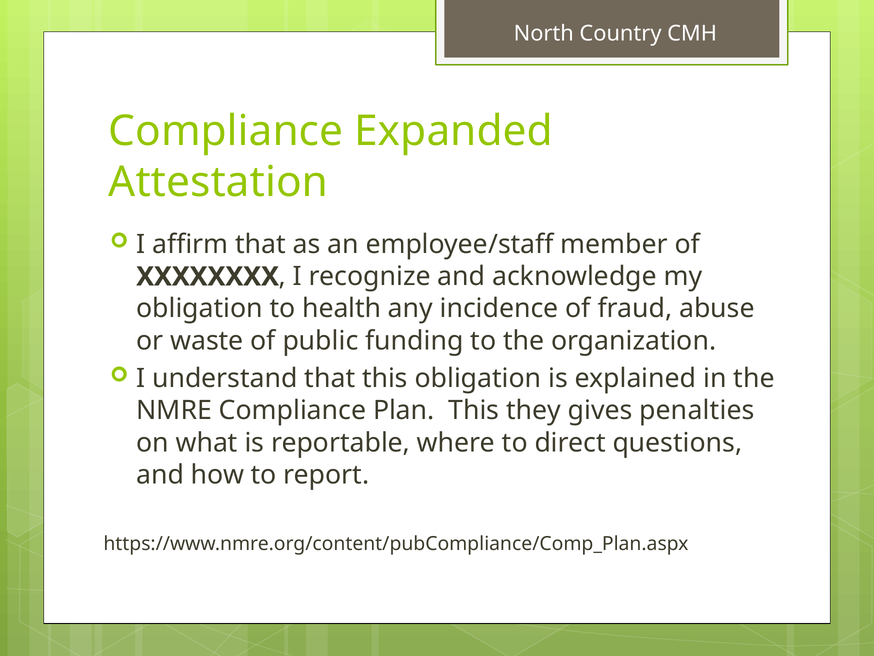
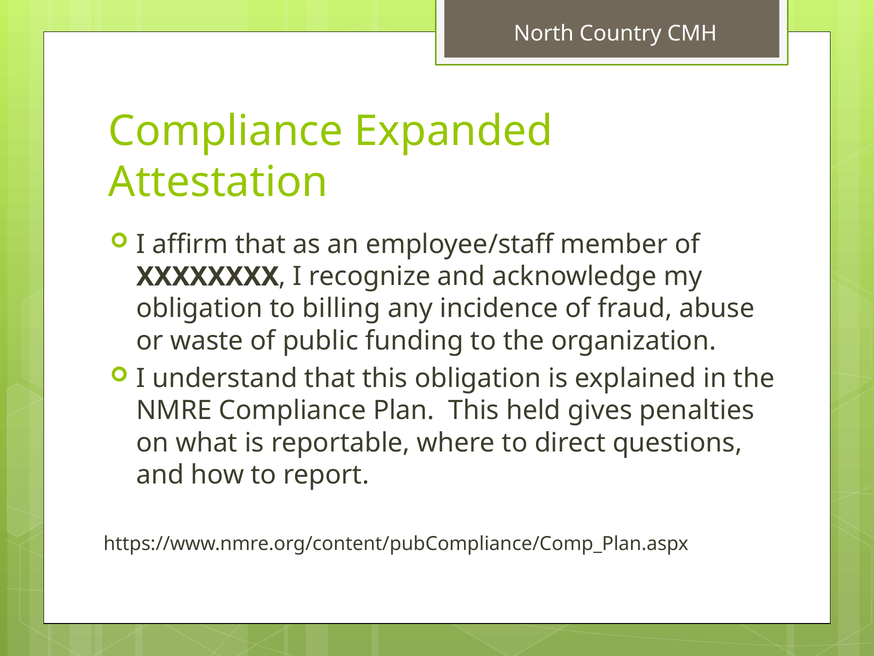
health: health -> billing
they: they -> held
